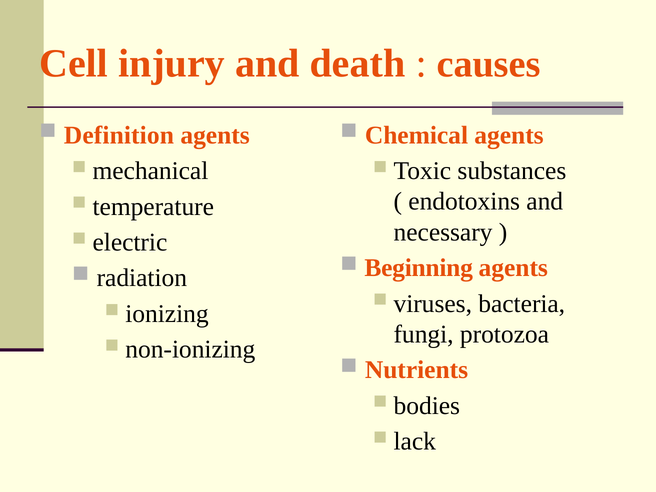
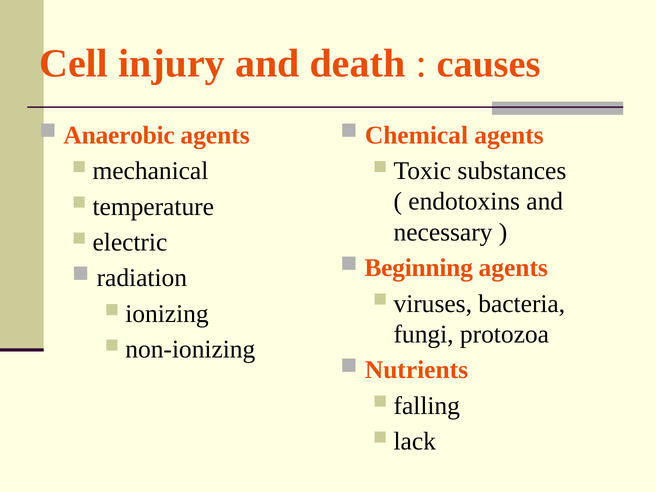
Definition: Definition -> Anaerobic
bodies: bodies -> falling
